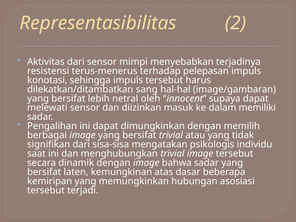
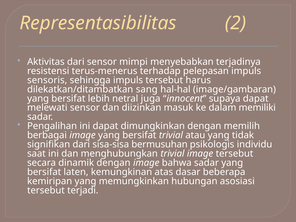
konotasi: konotasi -> sensoris
oleh: oleh -> juga
mengatakan: mengatakan -> bermusuhan
